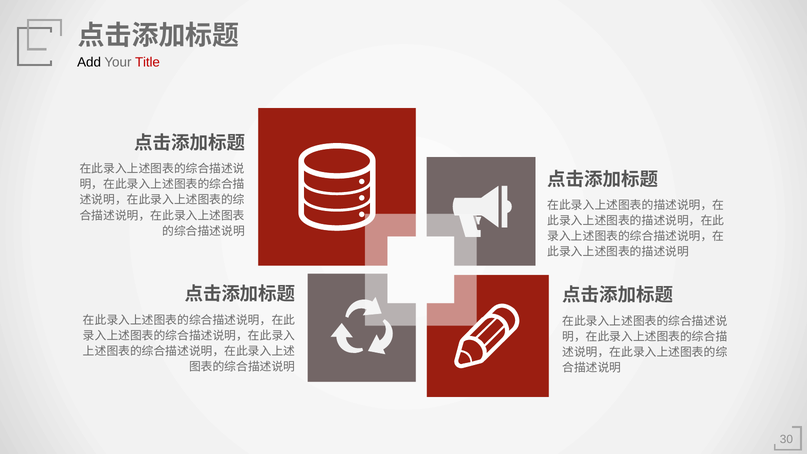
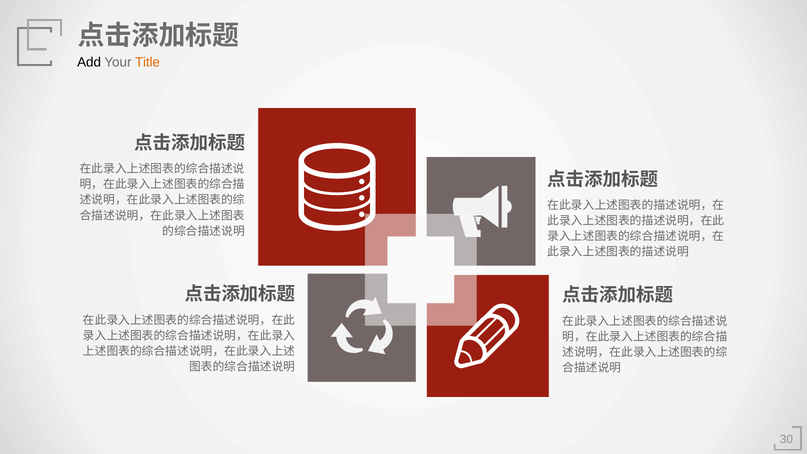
Title colour: red -> orange
